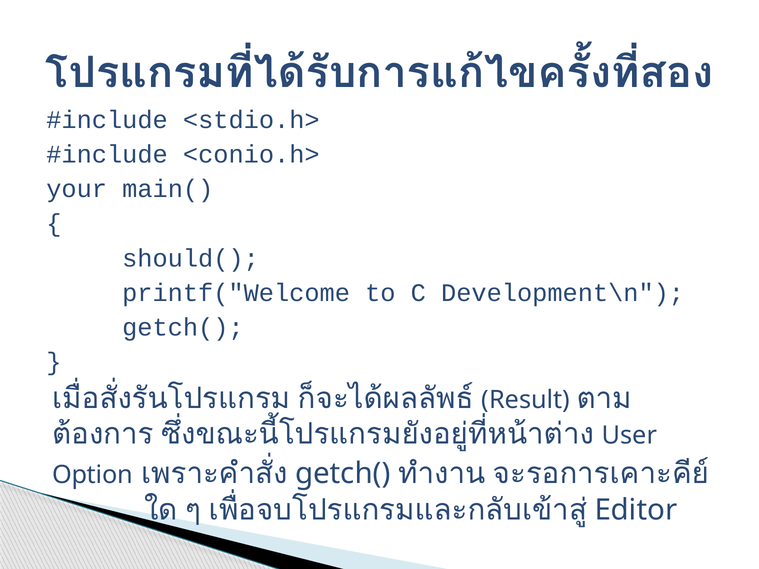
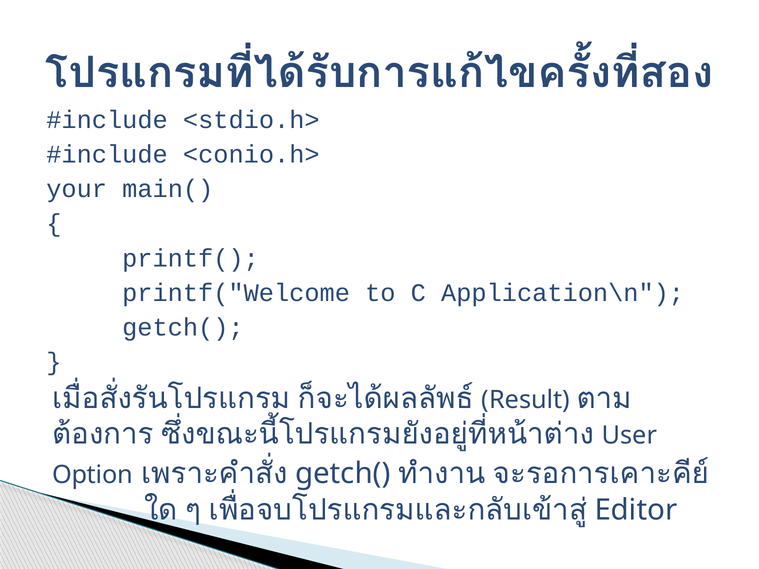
should(: should( -> printf(
Development\n: Development\n -> Application\n
